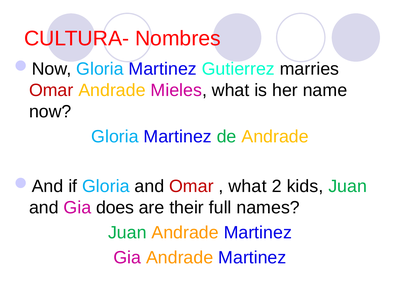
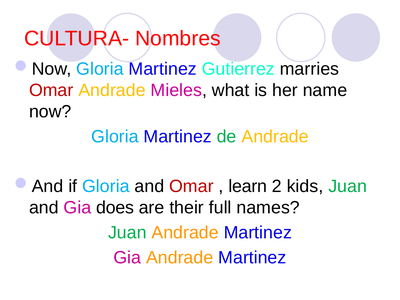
what at (248, 186): what -> learn
